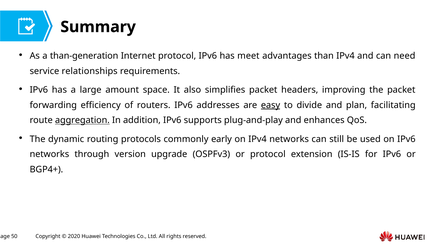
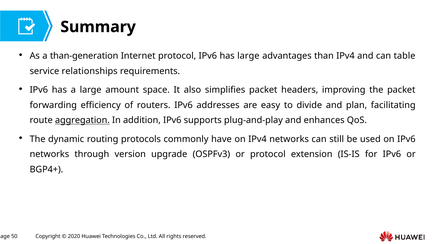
has meet: meet -> large
need: need -> table
easy underline: present -> none
early: early -> have
